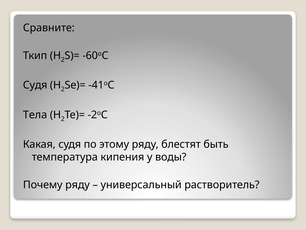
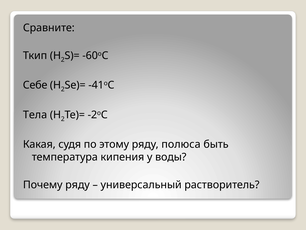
Судя at (35, 85): Судя -> Себе
блестят: блестят -> полюса
